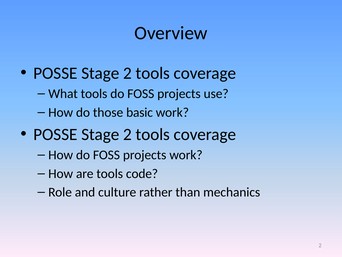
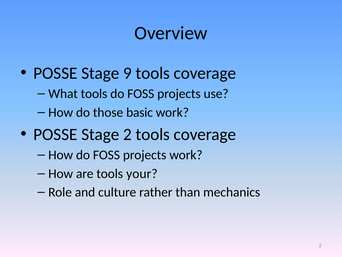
2 at (127, 73): 2 -> 9
code: code -> your
